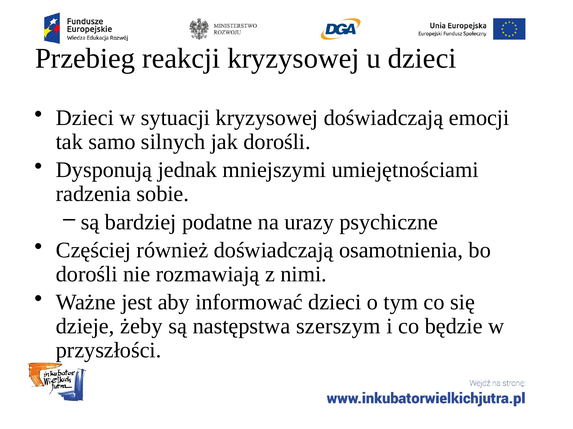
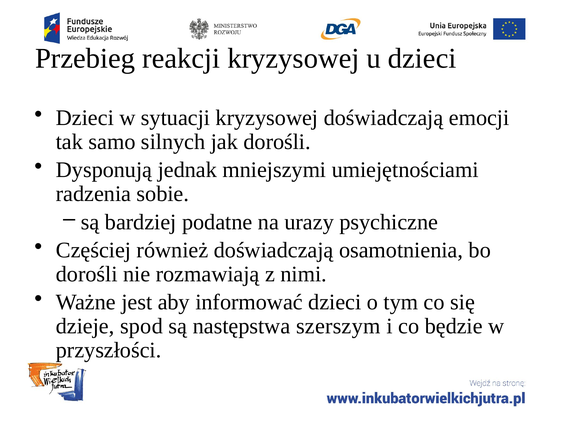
żeby: żeby -> spod
